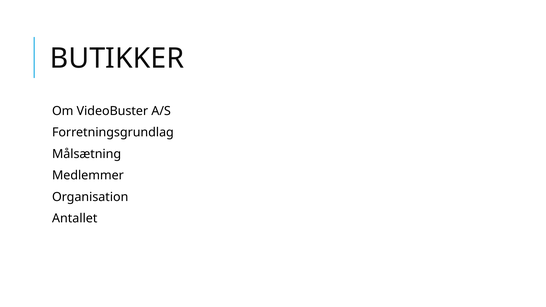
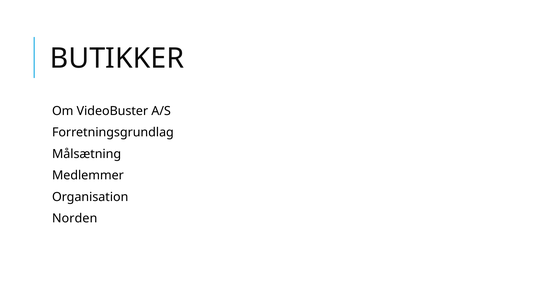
Antallet: Antallet -> Norden
